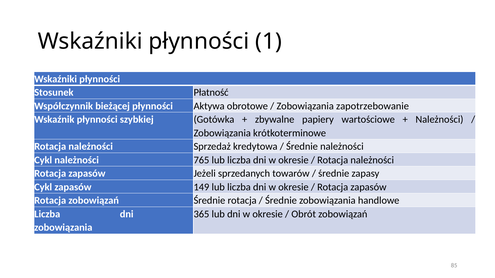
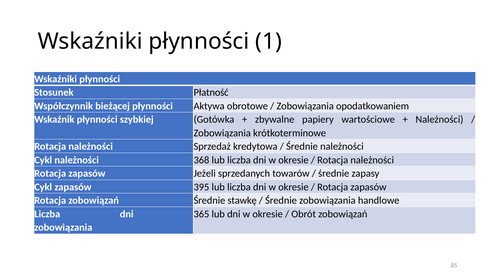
zapotrzebowanie: zapotrzebowanie -> opodatkowaniem
765: 765 -> 368
149: 149 -> 395
Średnie rotacja: rotacja -> stawkę
